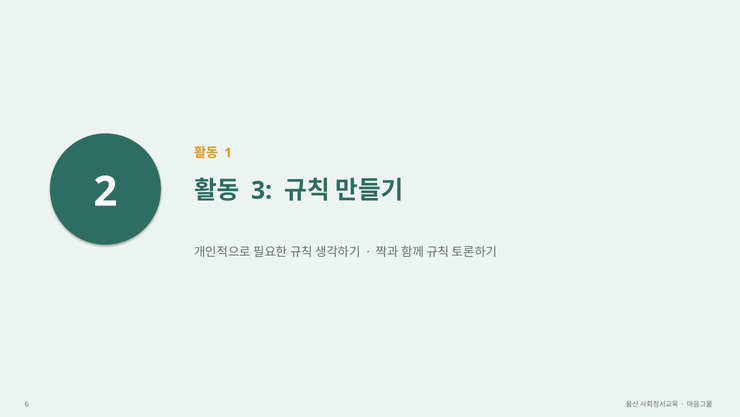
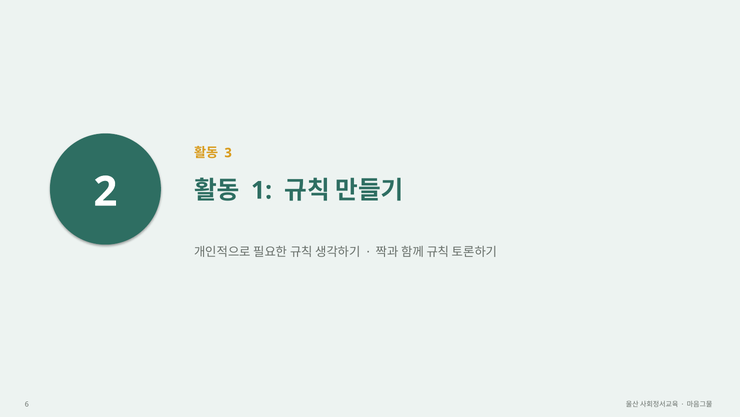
1: 1 -> 3
3: 3 -> 1
